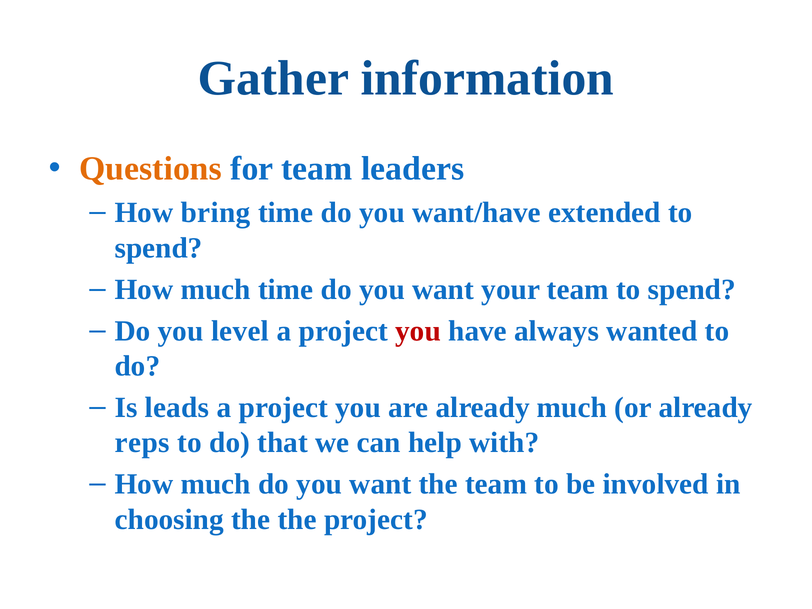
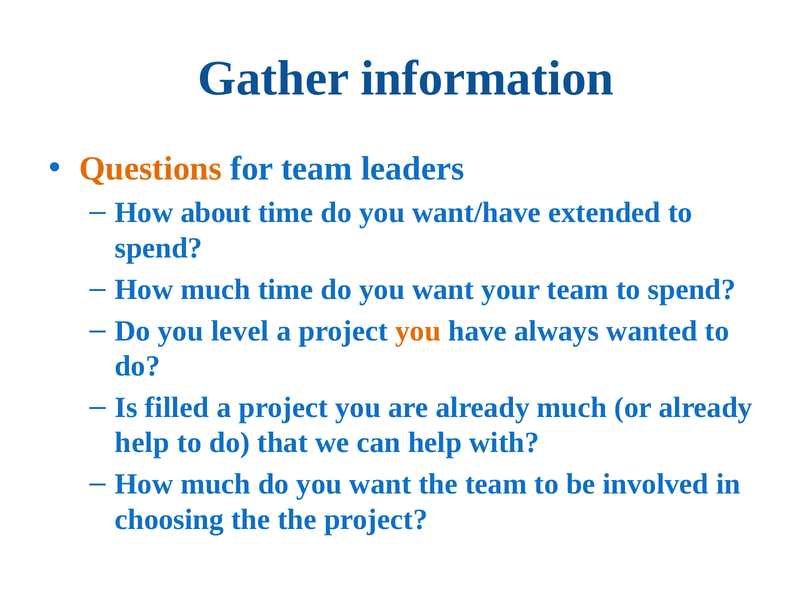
bring: bring -> about
you at (418, 331) colour: red -> orange
leads: leads -> filled
reps at (142, 443): reps -> help
